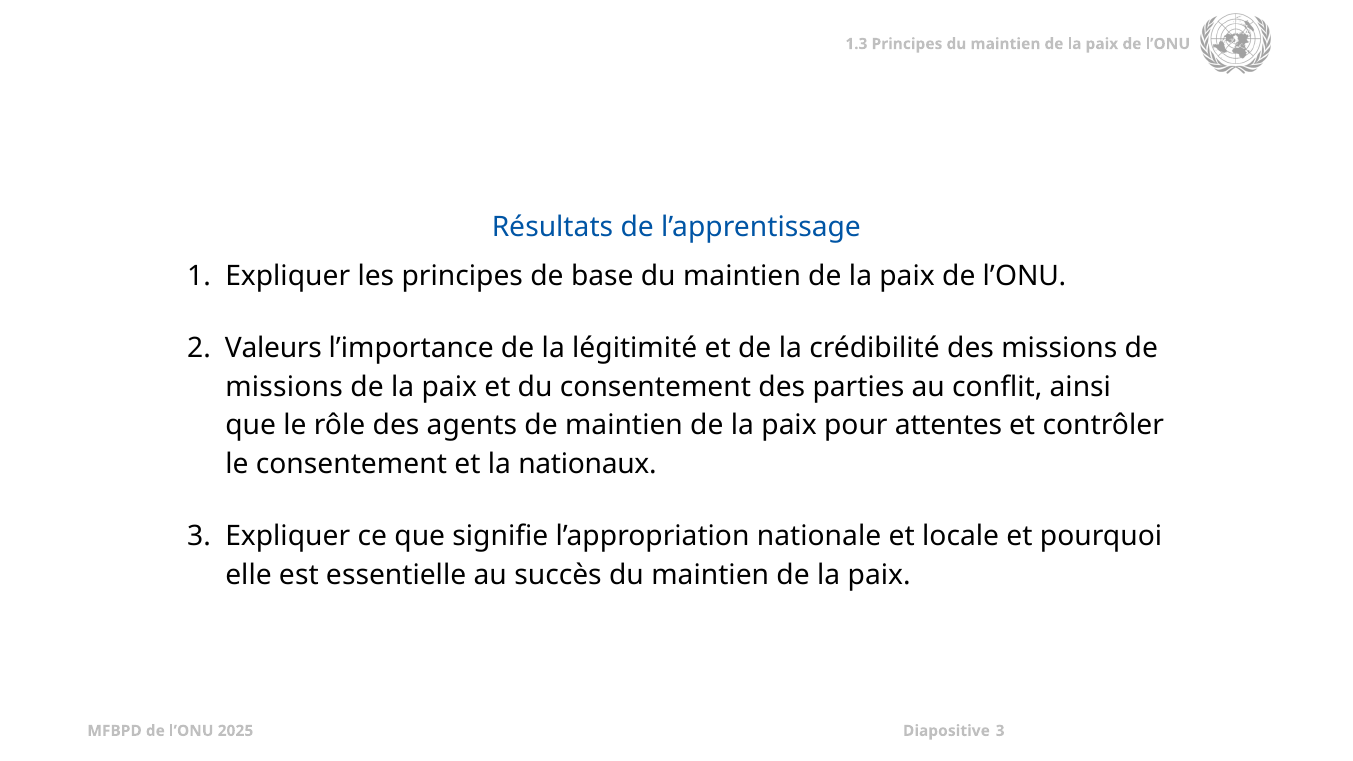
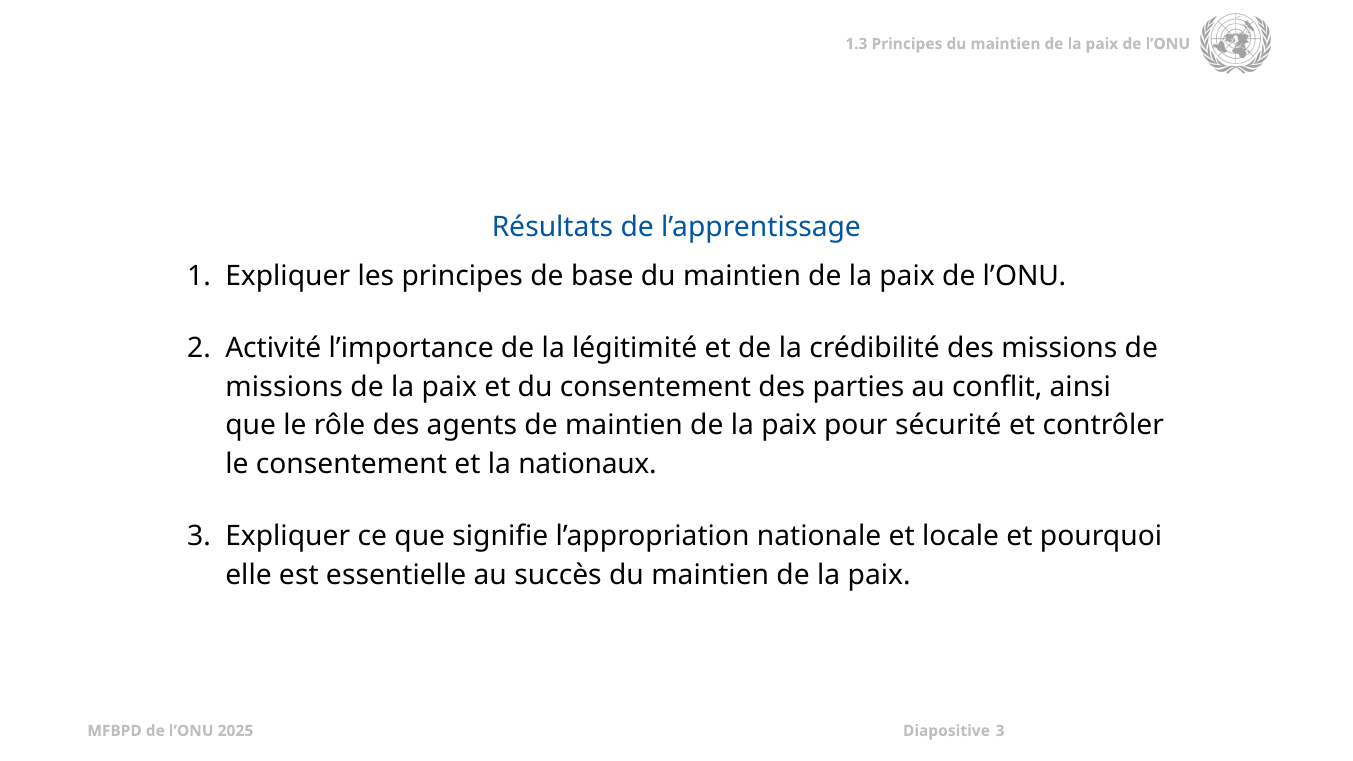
Valeurs: Valeurs -> Activité
attentes: attentes -> sécurité
